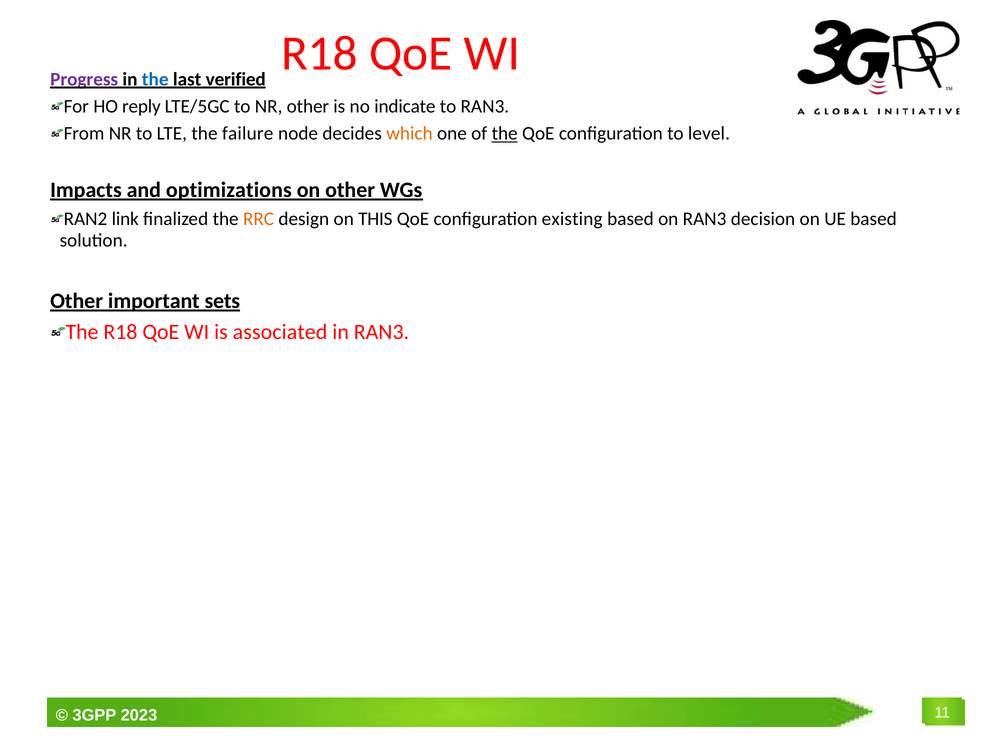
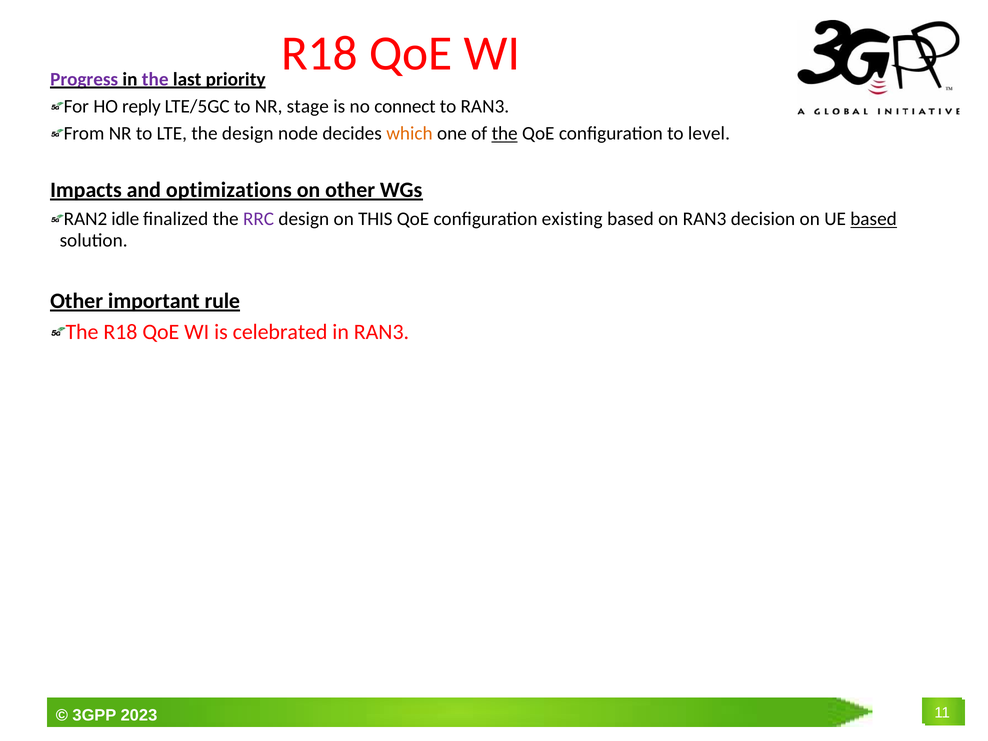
the at (155, 79) colour: blue -> purple
verified: verified -> priority
NR other: other -> stage
indicate: indicate -> connect
the failure: failure -> design
link: link -> idle
RRC colour: orange -> purple
based at (874, 219) underline: none -> present
sets: sets -> rule
associated: associated -> celebrated
